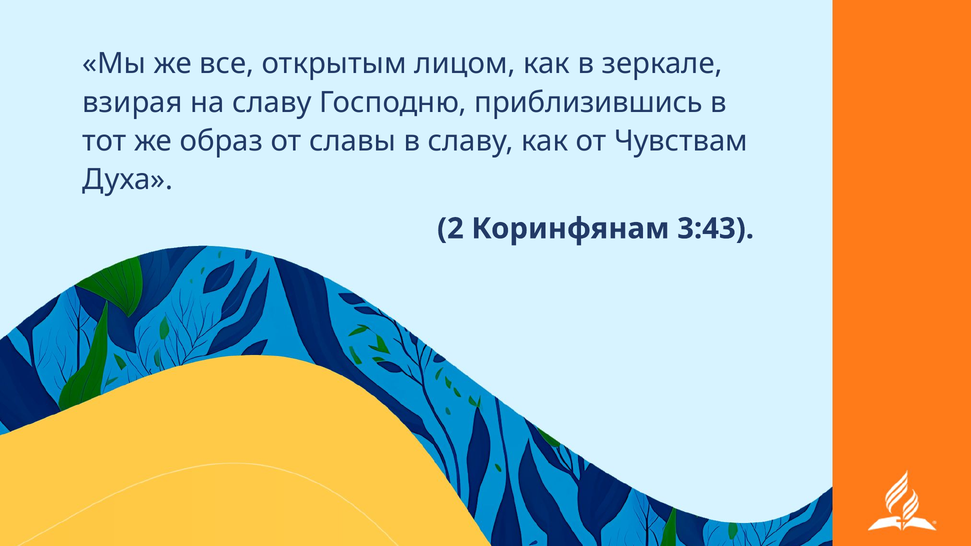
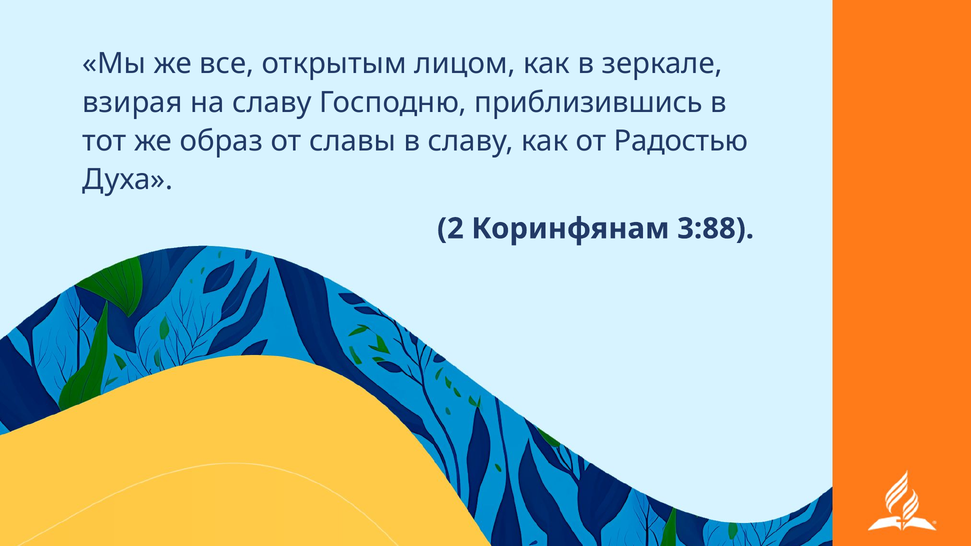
Чувствам: Чувствам -> Радостью
3:43: 3:43 -> 3:88
